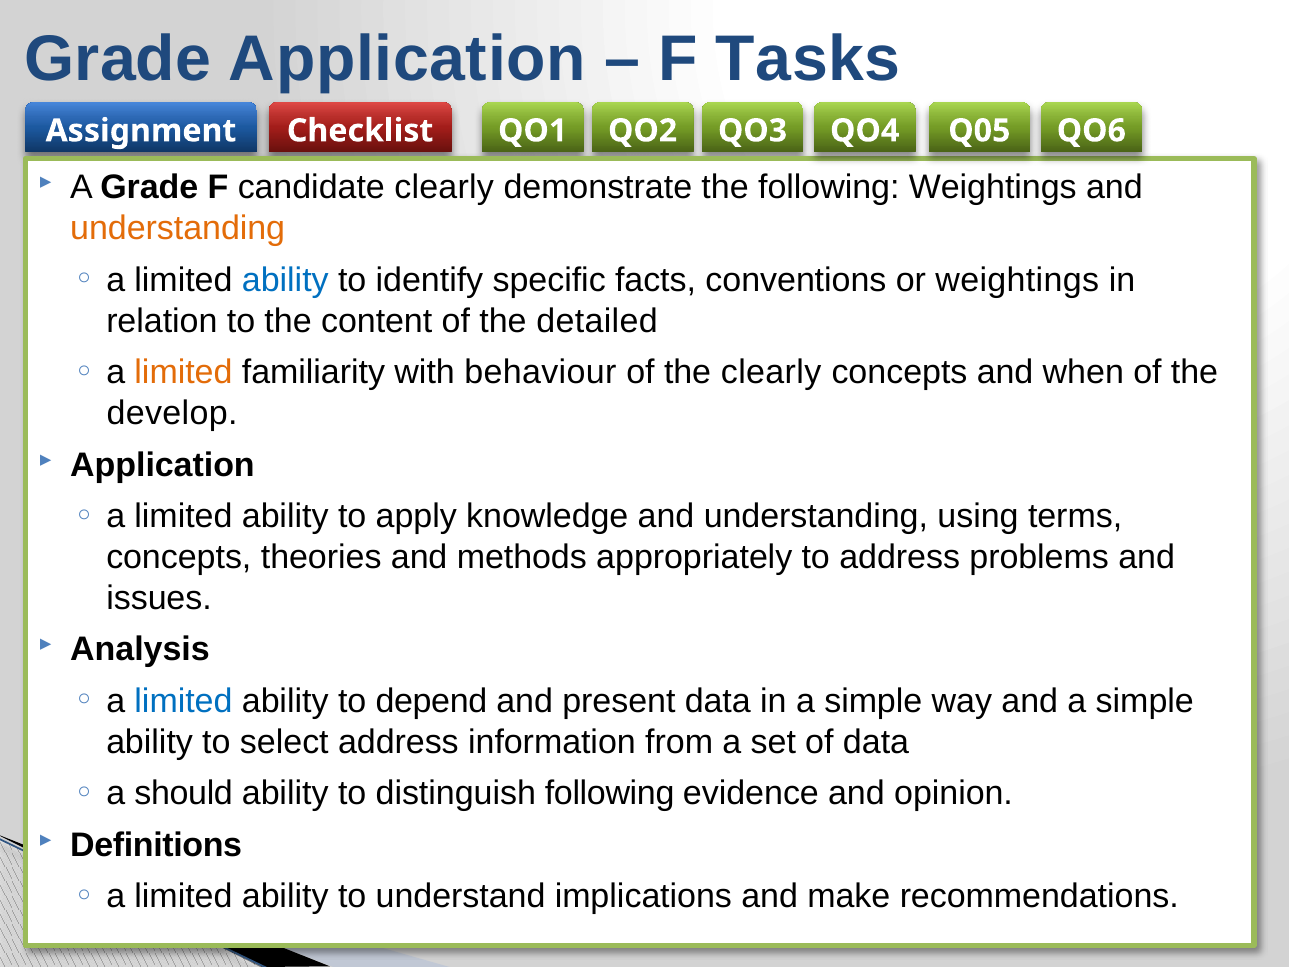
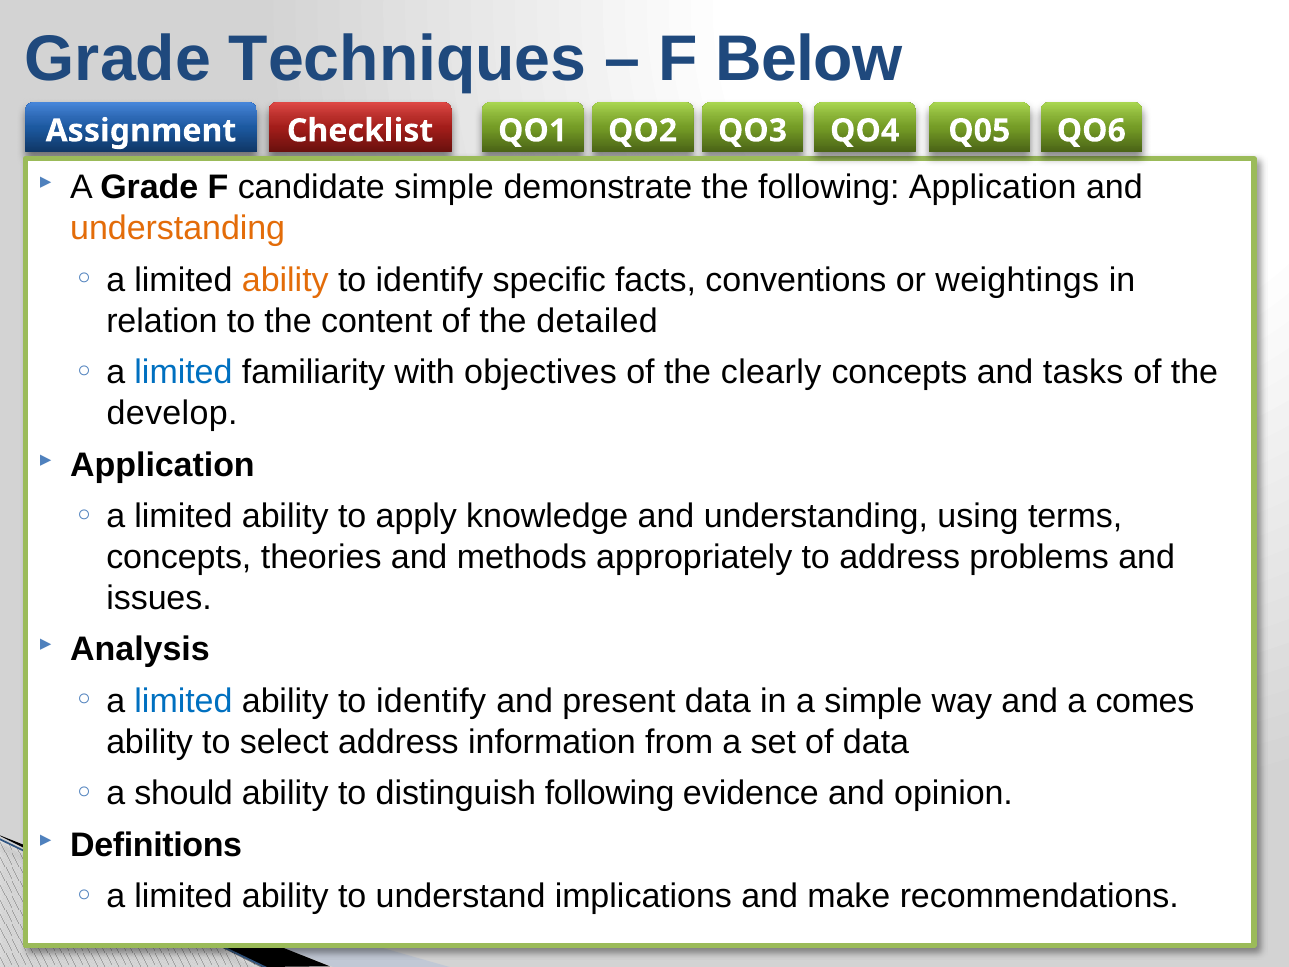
Grade Application: Application -> Techniques
Tasks: Tasks -> Below
candidate clearly: clearly -> simple
following Weightings: Weightings -> Application
ability at (285, 280) colour: blue -> orange
limited at (183, 372) colour: orange -> blue
behaviour: behaviour -> objectives
when: when -> tasks
depend at (431, 701): depend -> identify
and a simple: simple -> comes
